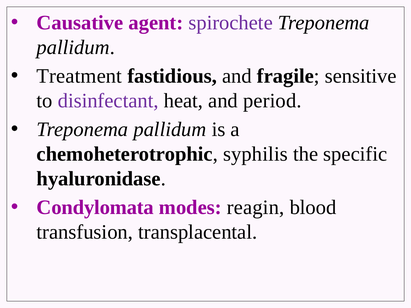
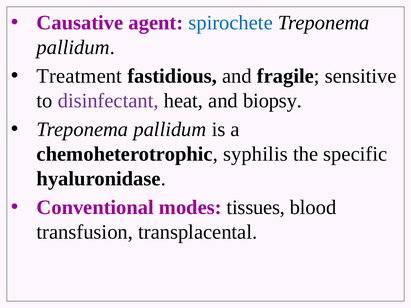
spirochete colour: purple -> blue
period: period -> biopsy
Condylomata: Condylomata -> Conventional
reagin: reagin -> tissues
